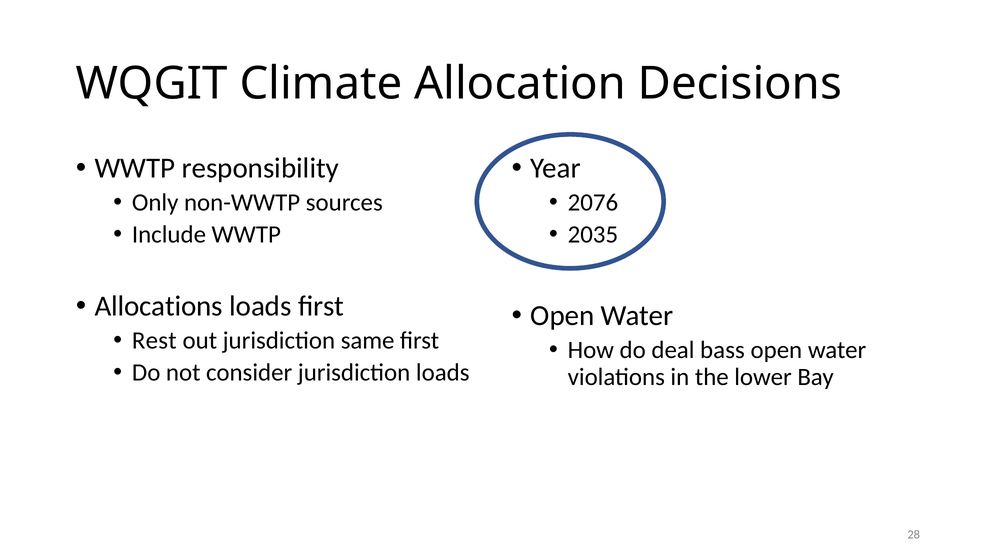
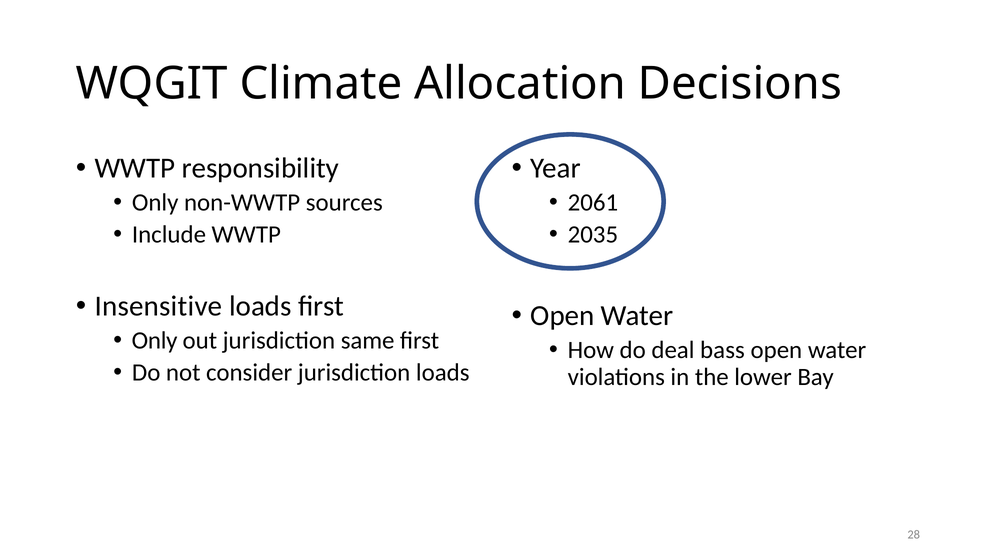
2076: 2076 -> 2061
Allocations: Allocations -> Insensitive
Rest at (154, 341): Rest -> Only
